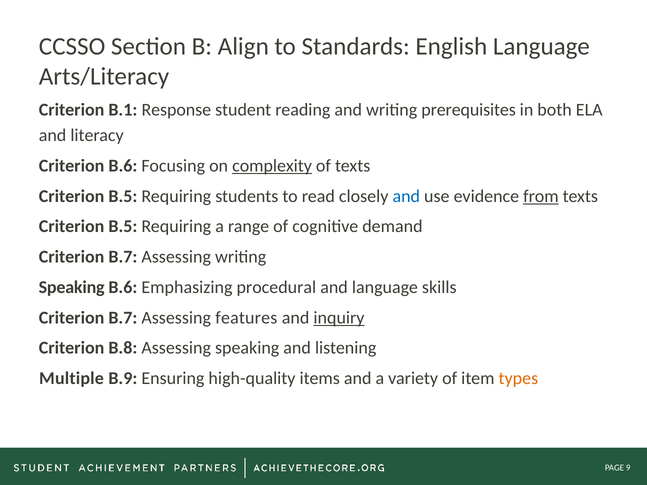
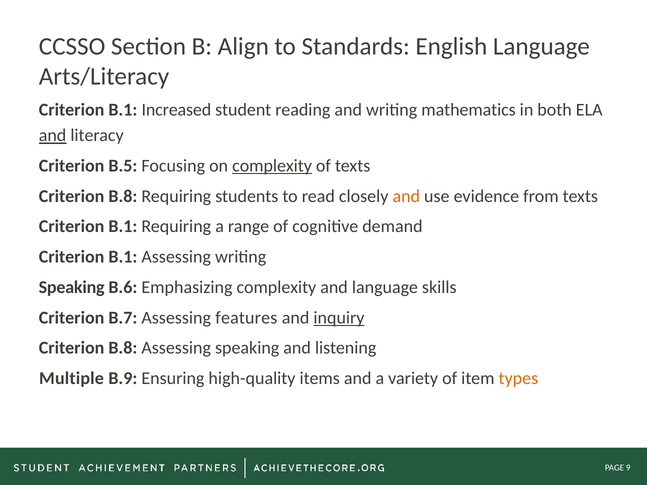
Response: Response -> Increased
prerequisites: prerequisites -> mathematics
and at (53, 136) underline: none -> present
Criterion B.6: B.6 -> B.5
B.5 at (123, 196): B.5 -> B.8
and at (406, 196) colour: blue -> orange
from underline: present -> none
B.5 at (123, 227): B.5 -> B.1
B.7 at (123, 257): B.7 -> B.1
Emphasizing procedural: procedural -> complexity
